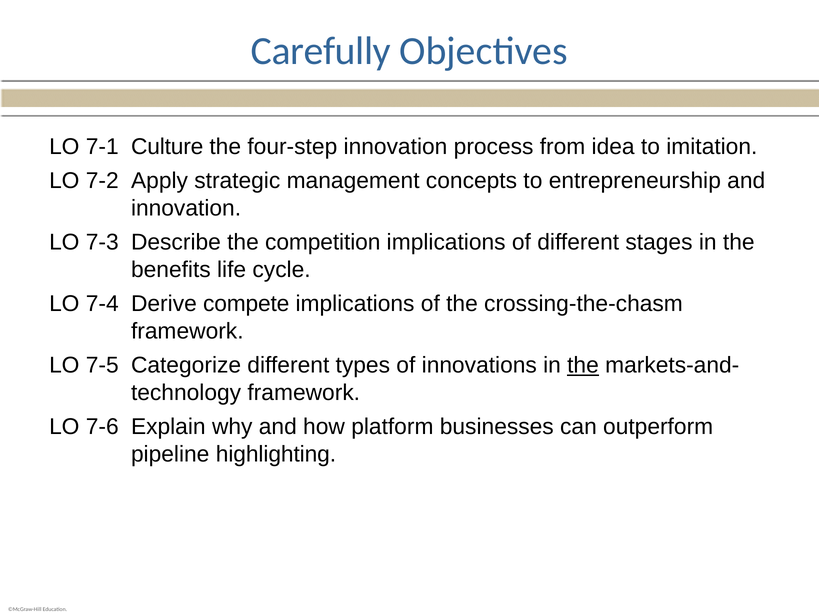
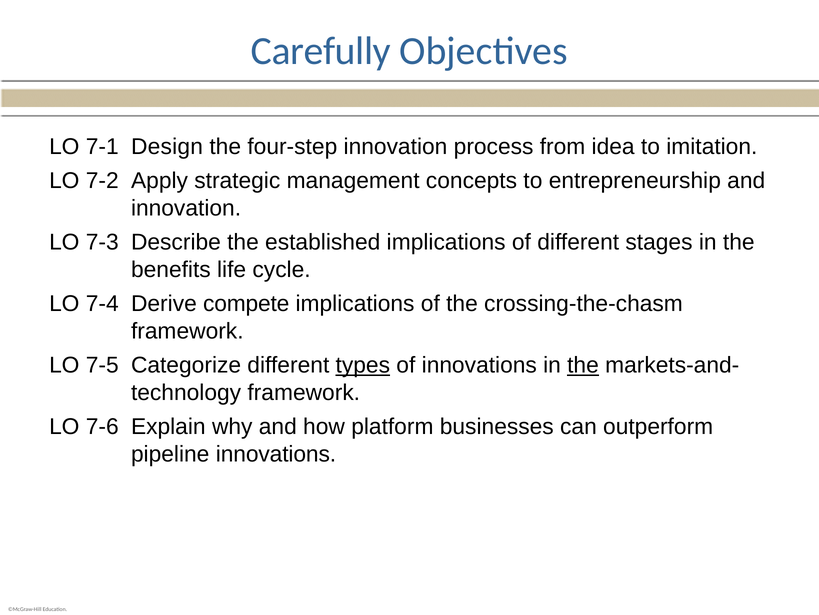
Culture: Culture -> Design
competition: competition -> established
types underline: none -> present
pipeline highlighting: highlighting -> innovations
